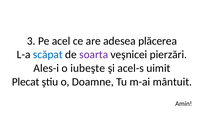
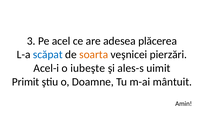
soarta colour: purple -> orange
Ales-i: Ales-i -> Acel-i
acel-s: acel-s -> ales-s
Plecat: Plecat -> Primit
